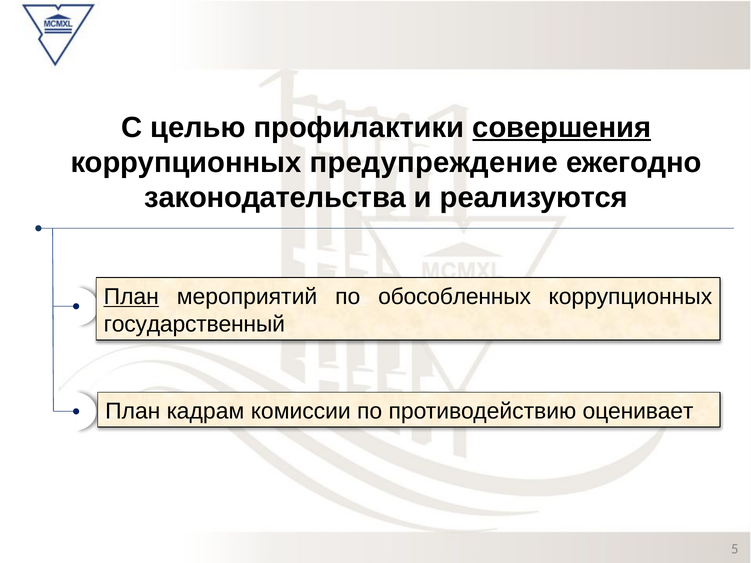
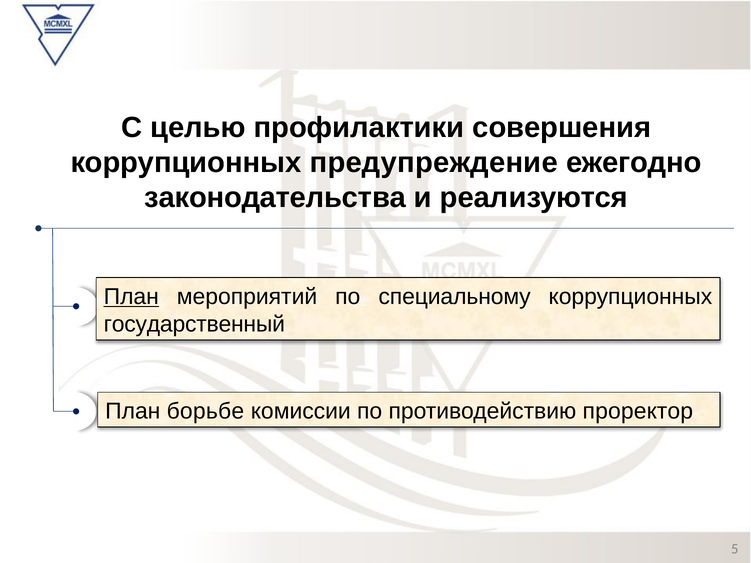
совершения underline: present -> none
обособленных: обособленных -> специальному
кадрам: кадрам -> борьбе
оценивает: оценивает -> проректор
